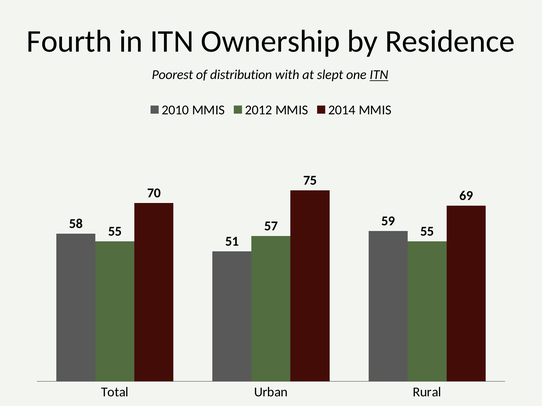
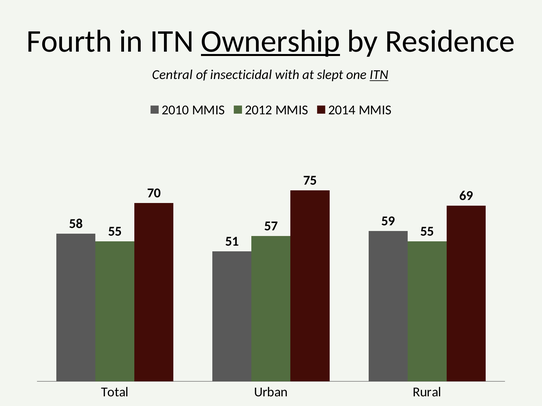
Ownership underline: none -> present
Poorest: Poorest -> Central
distribution: distribution -> insecticidal
